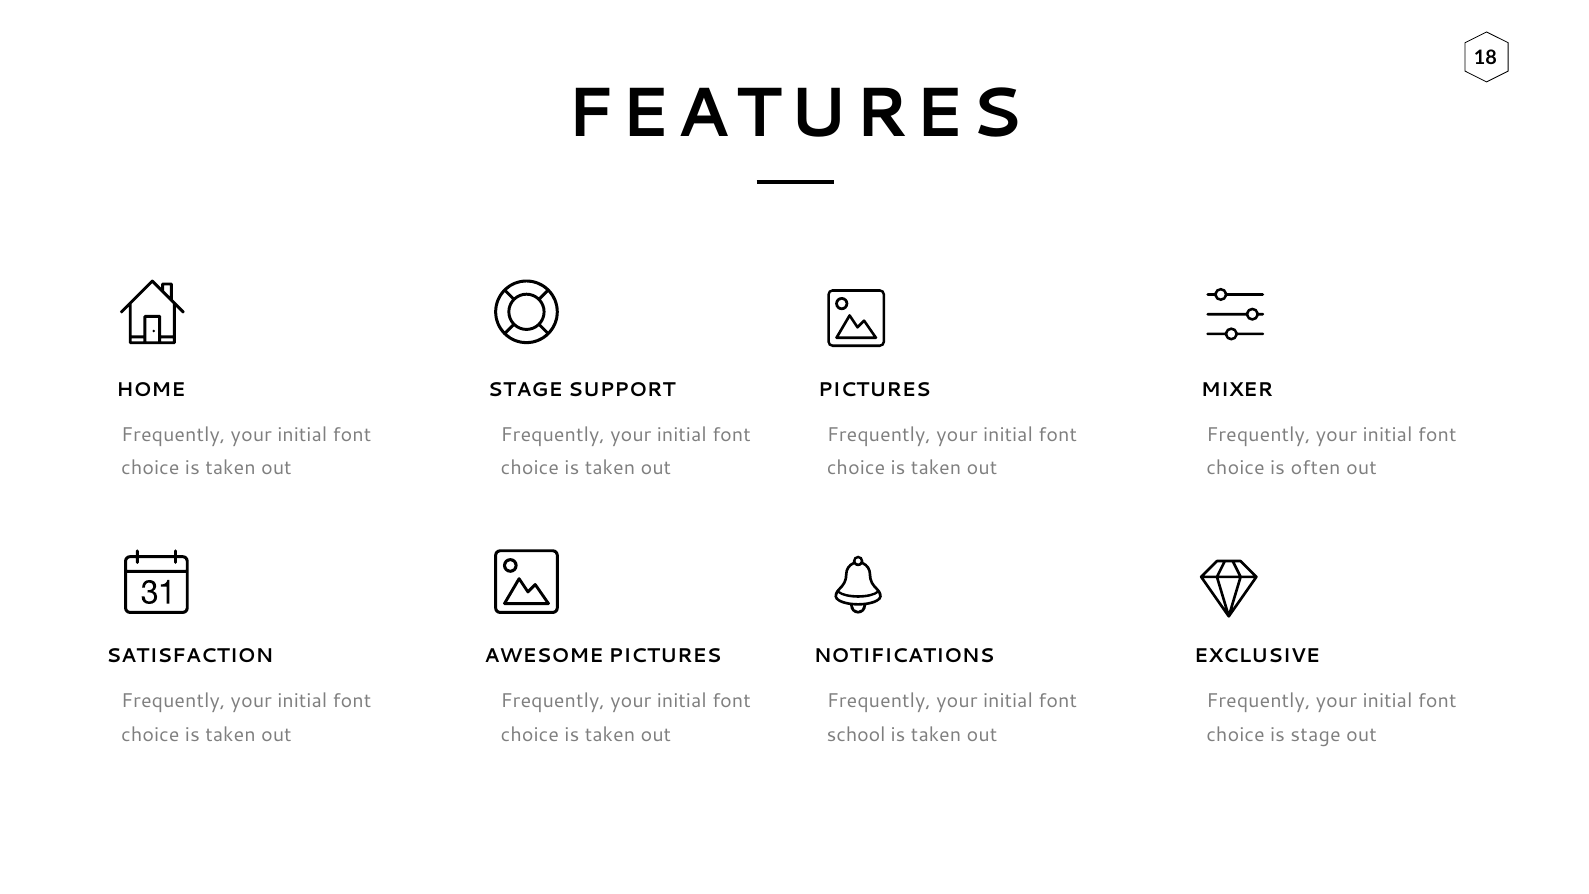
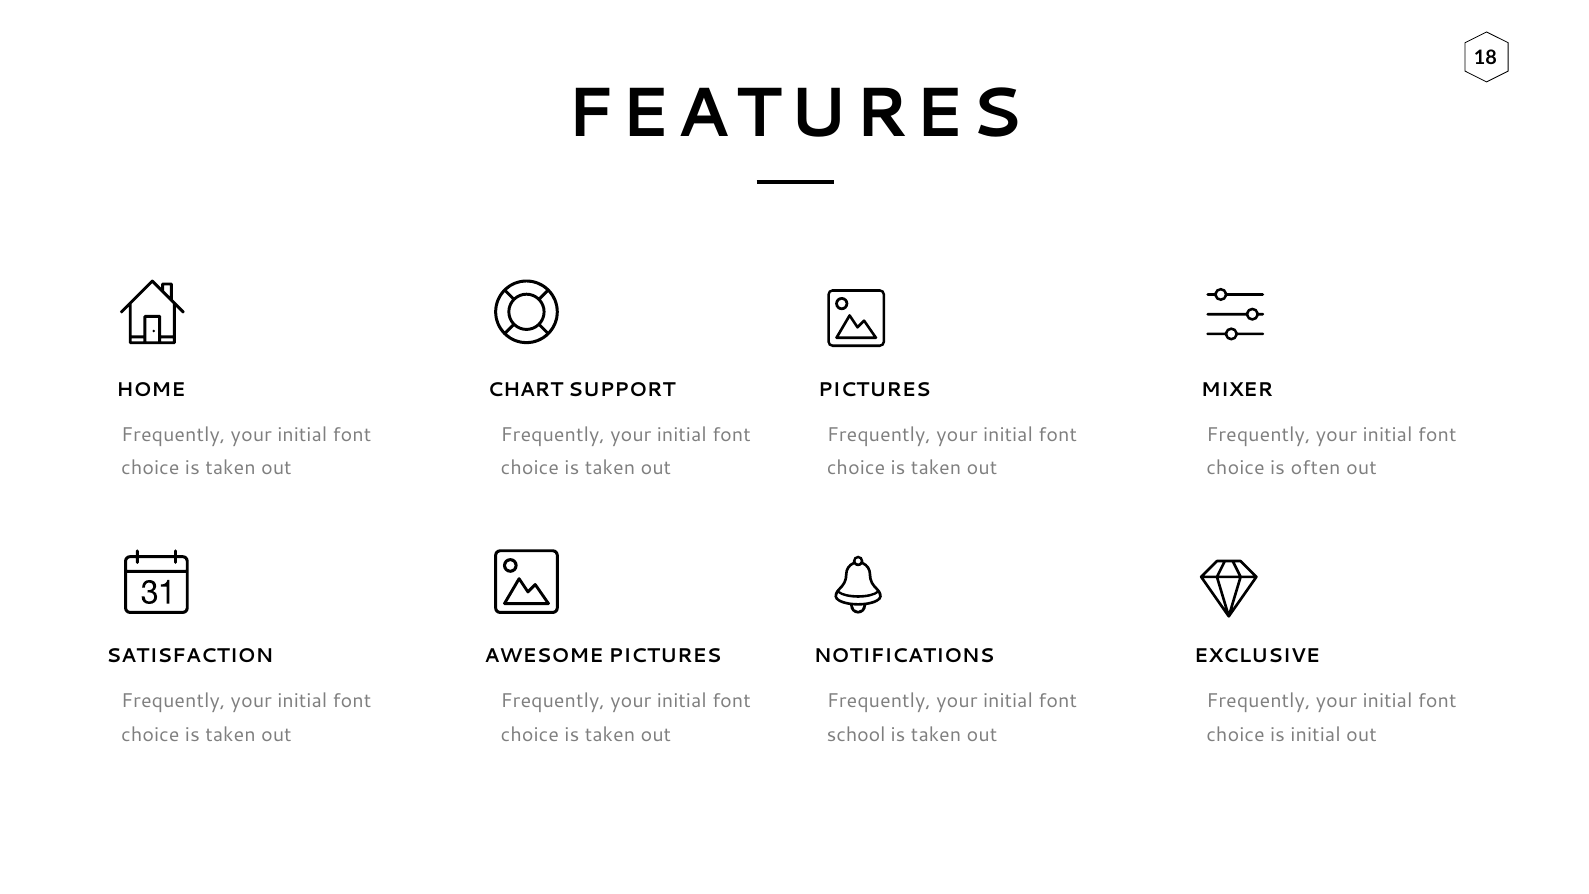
STAGE at (525, 390): STAGE -> CHART
is stage: stage -> initial
